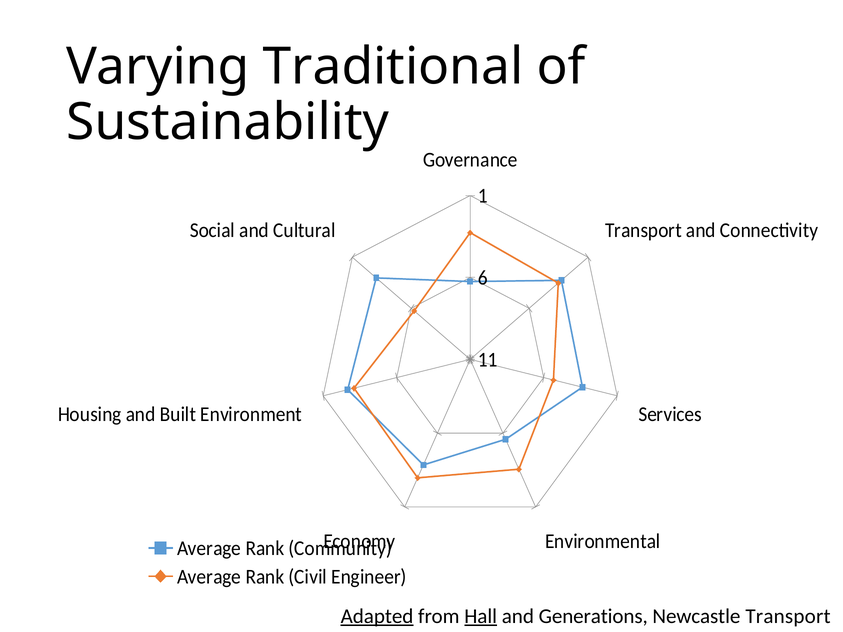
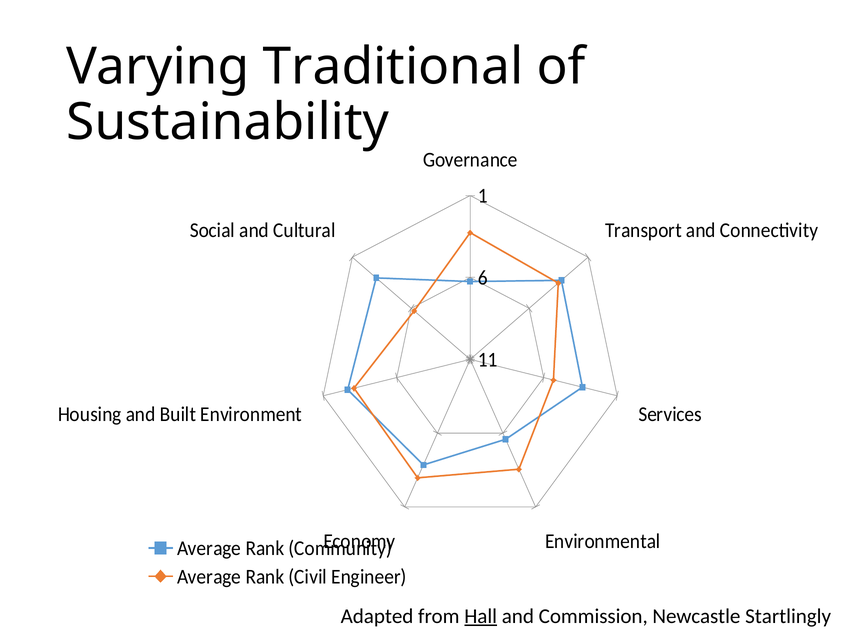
Adapted underline: present -> none
Generations: Generations -> Commission
Newcastle Transport: Transport -> Startlingly
